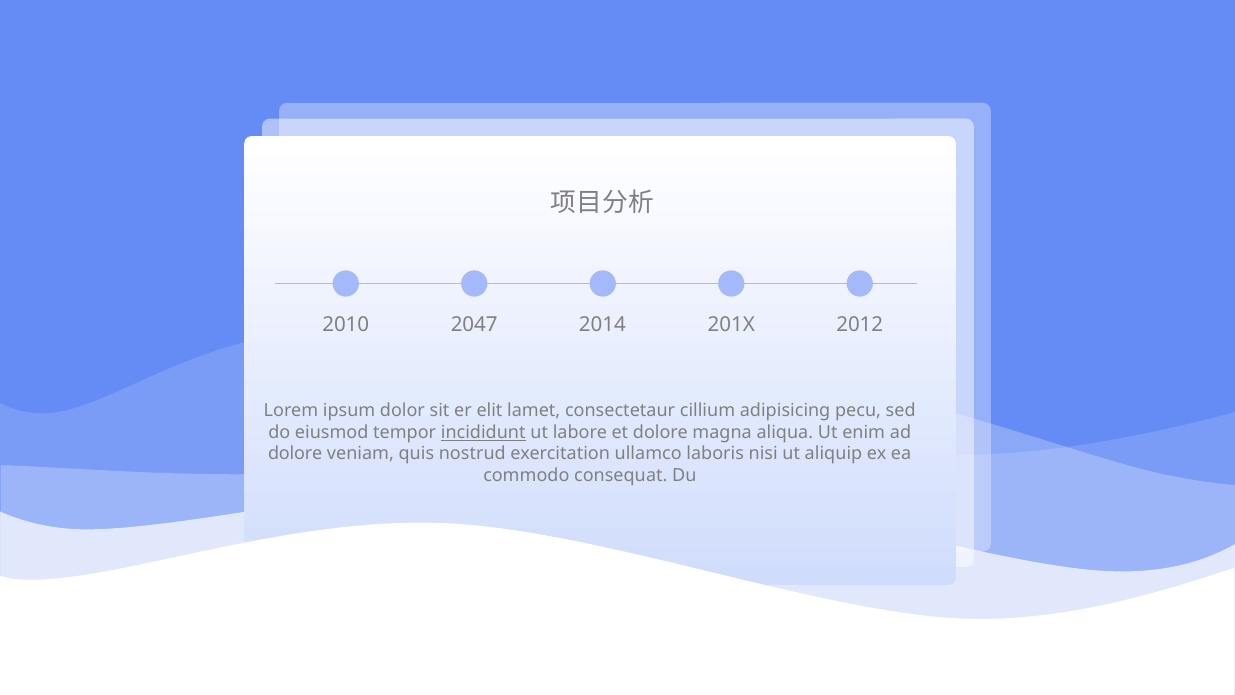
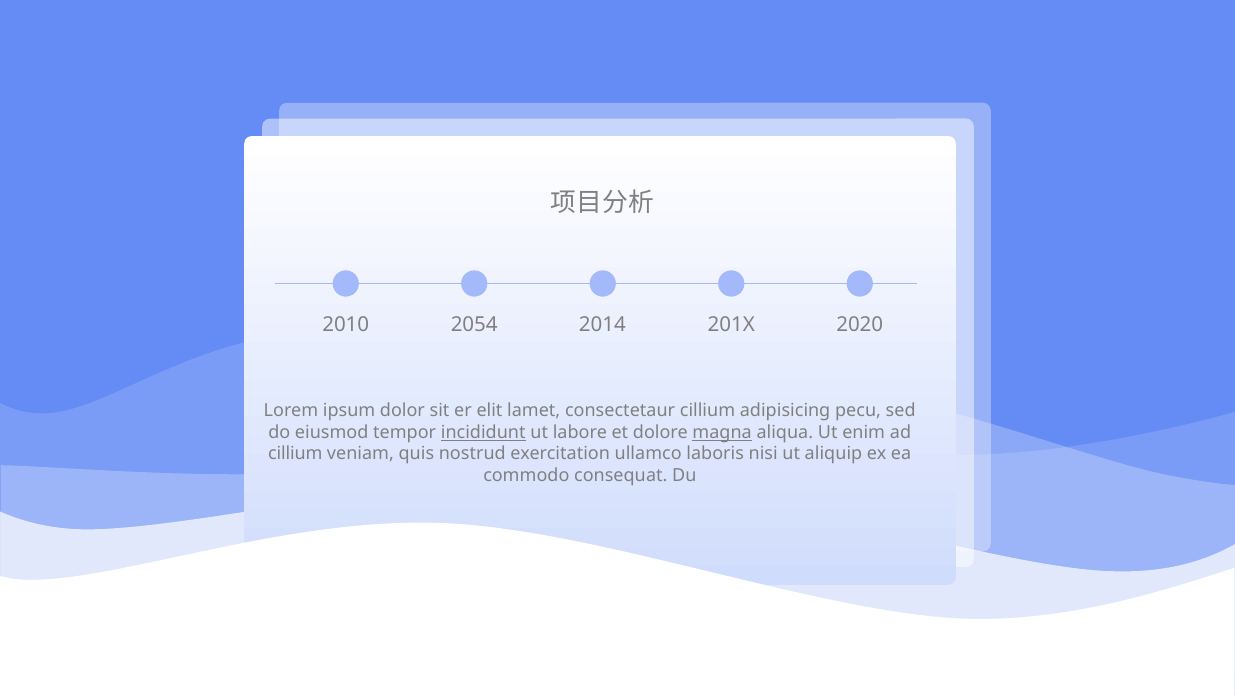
2047: 2047 -> 2054
2012: 2012 -> 2020
magna underline: none -> present
dolore at (295, 454): dolore -> cillium
